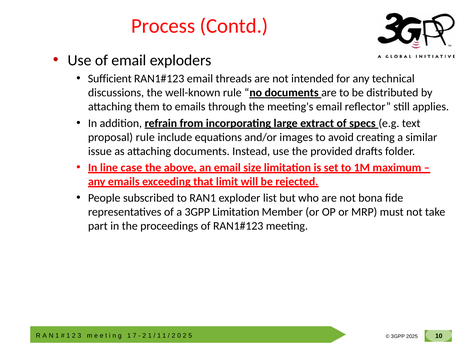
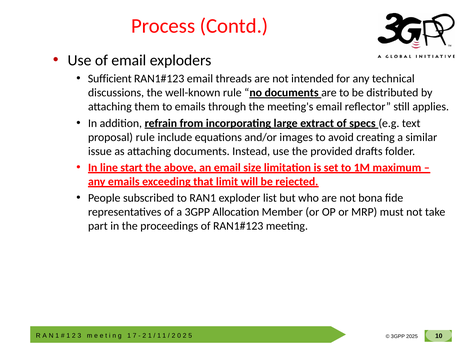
case: case -> start
3GPP Limitation: Limitation -> Allocation
